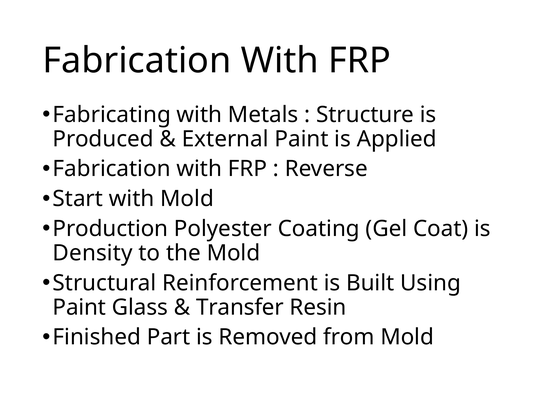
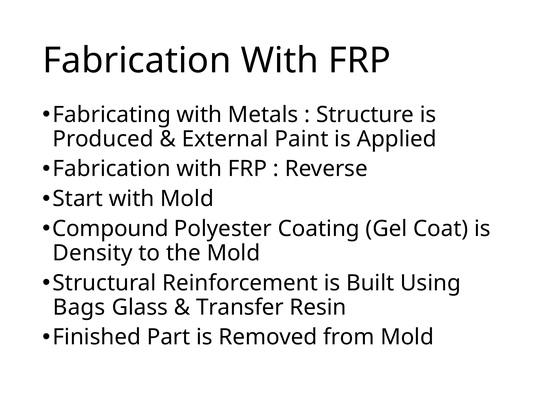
Production: Production -> Compound
Paint at (79, 307): Paint -> Bags
